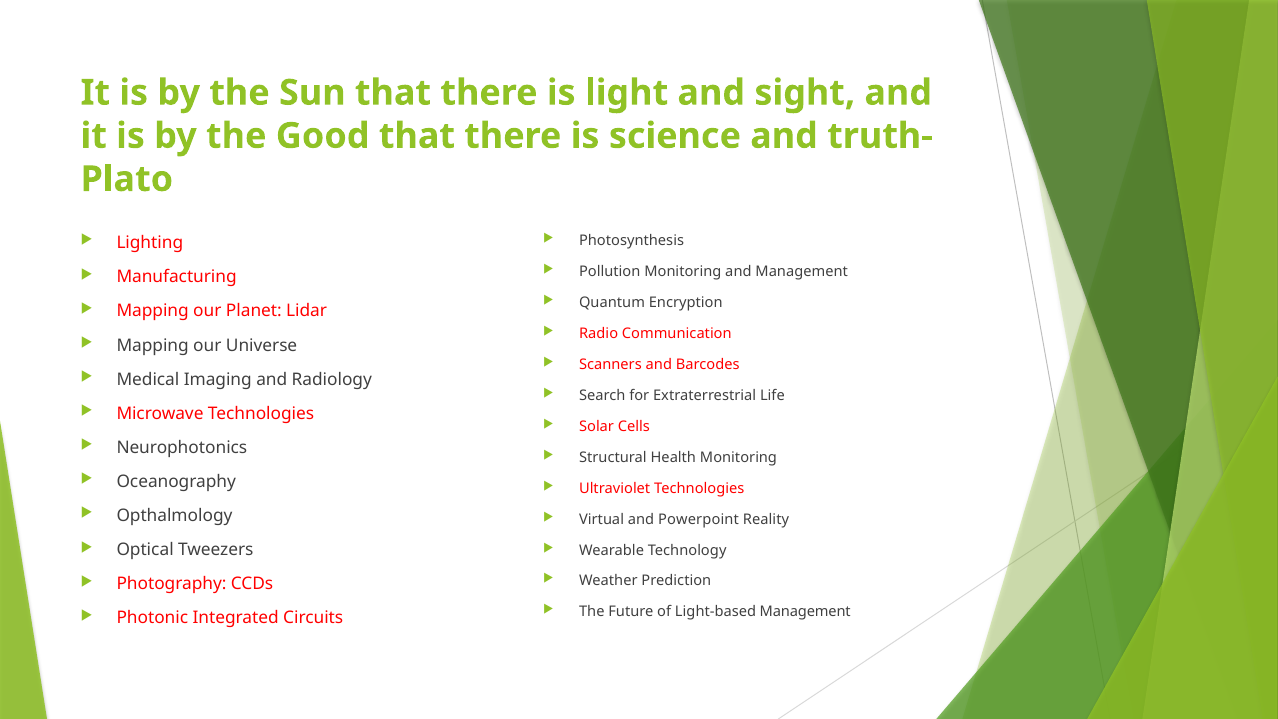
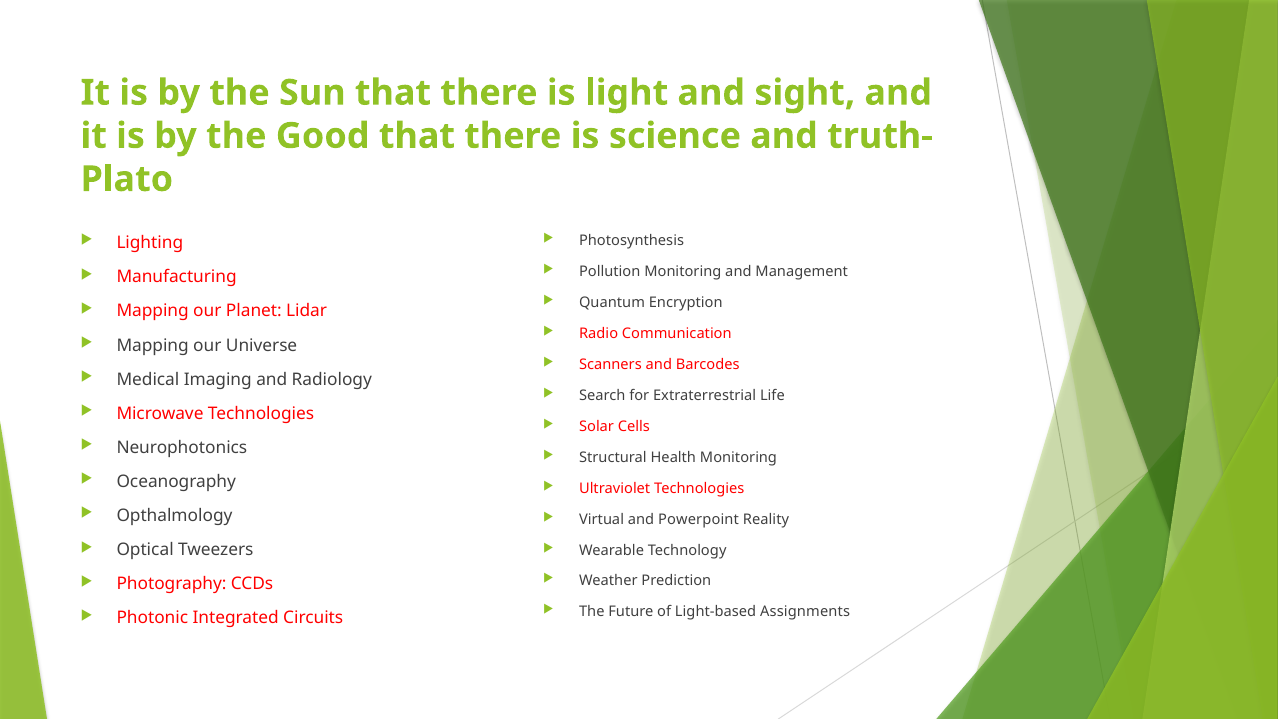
Light-based Management: Management -> Assignments
